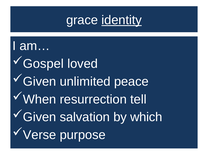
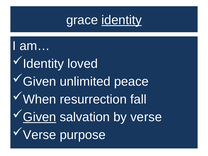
Gospel at (43, 64): Gospel -> Identity
tell: tell -> fall
Given at (40, 117) underline: none -> present
by which: which -> verse
